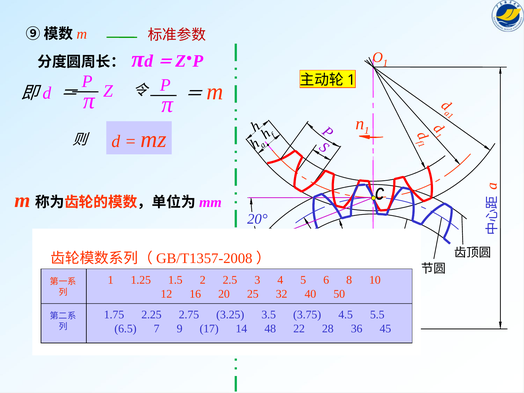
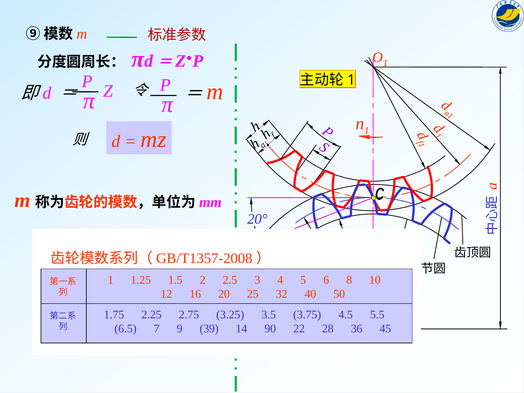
17: 17 -> 39
48: 48 -> 90
